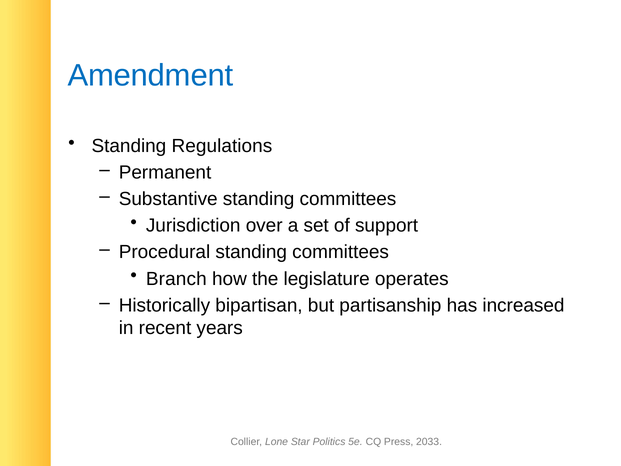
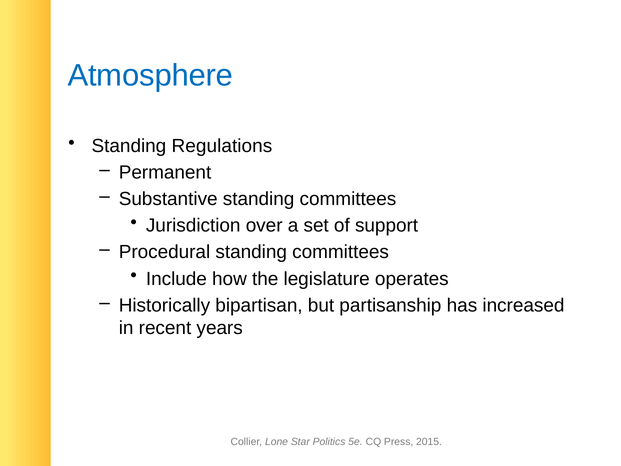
Amendment: Amendment -> Atmosphere
Branch: Branch -> Include
2033: 2033 -> 2015
